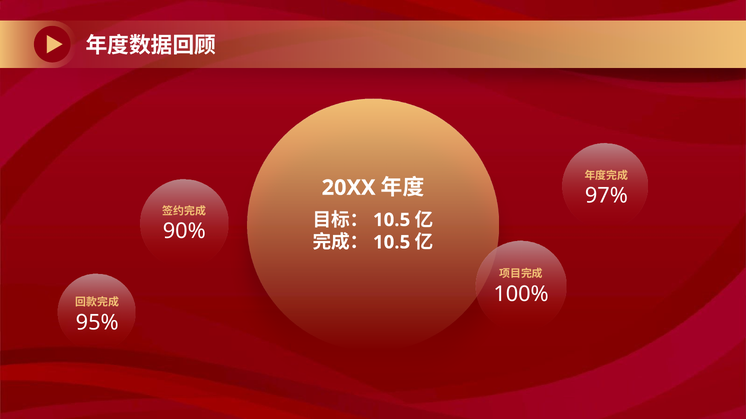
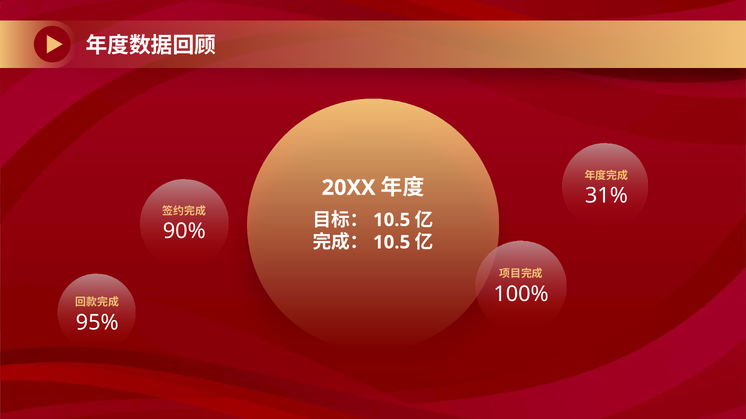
97%: 97% -> 31%
